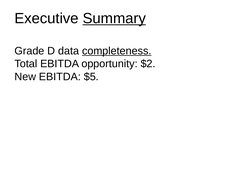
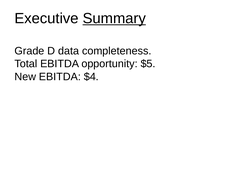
completeness underline: present -> none
$2: $2 -> $5
$5: $5 -> $4
